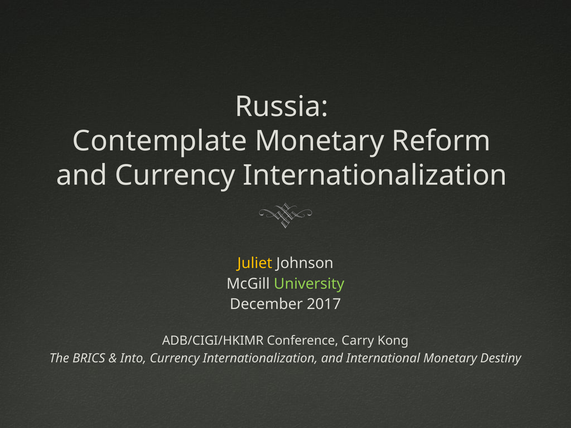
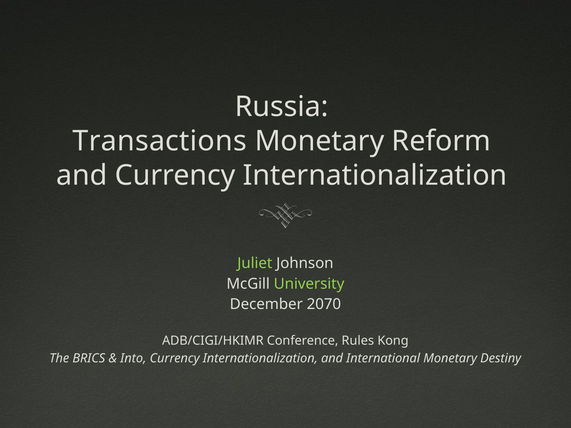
Contemplate: Contemplate -> Transactions
Juliet colour: yellow -> light green
2017: 2017 -> 2070
Carry: Carry -> Rules
